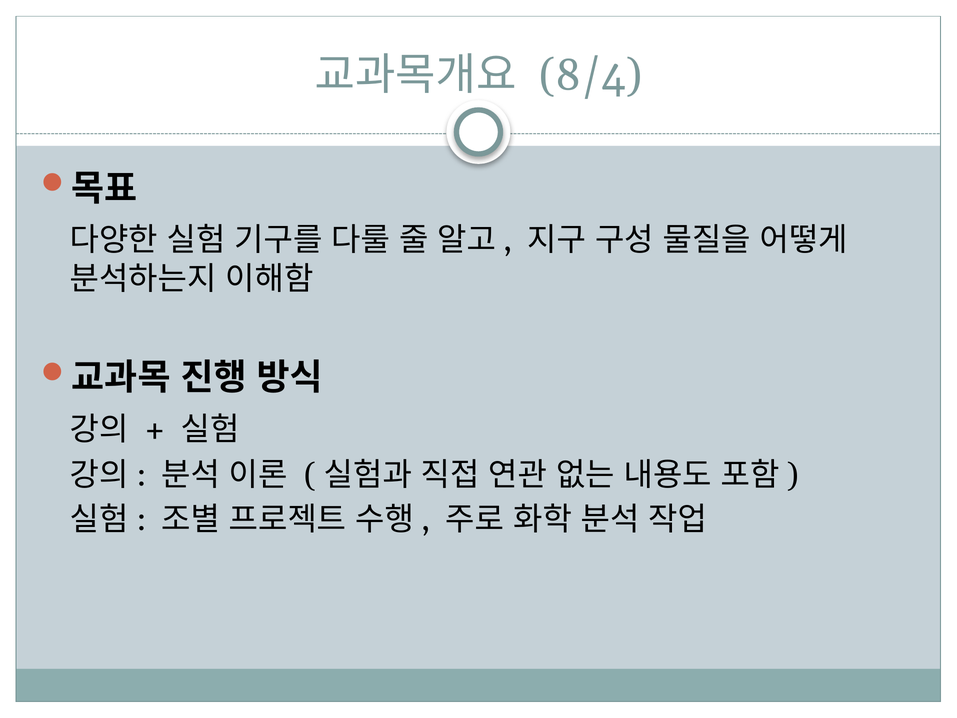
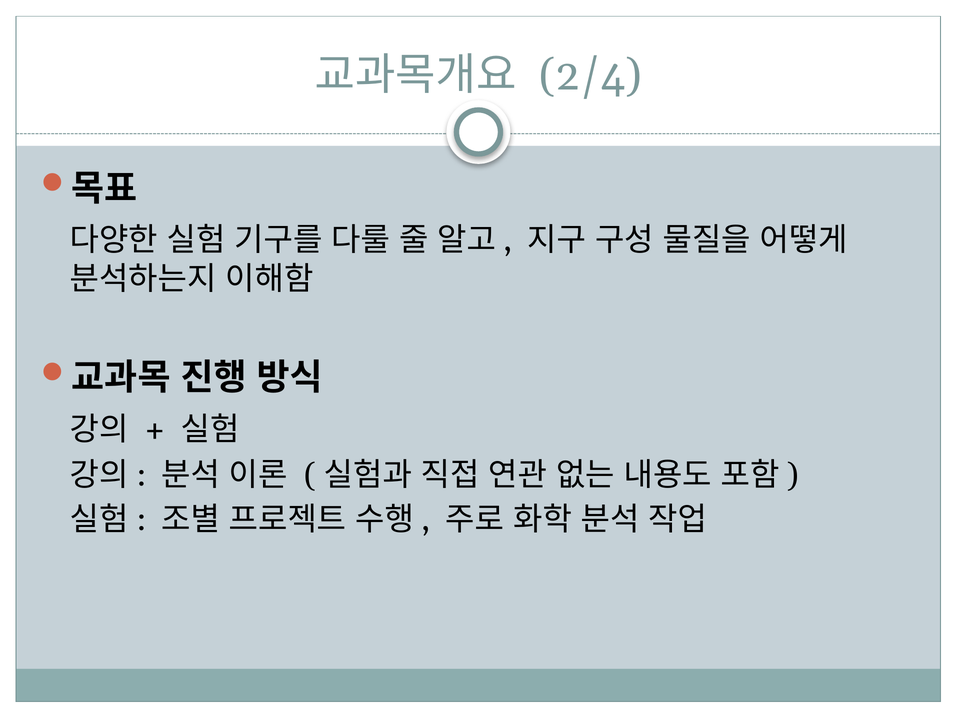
8/4: 8/4 -> 2/4
